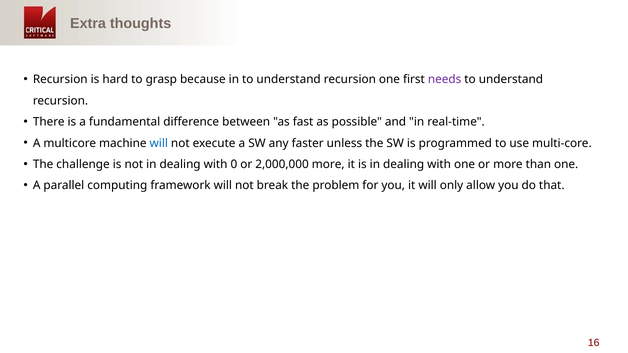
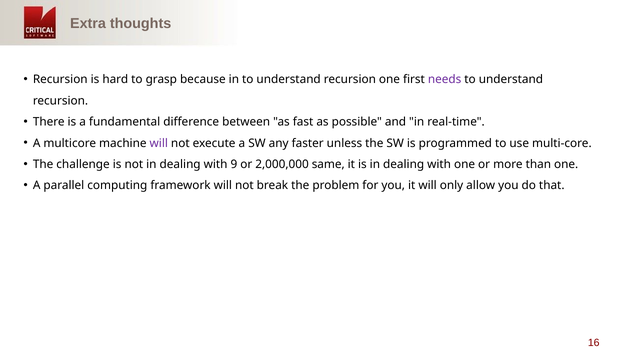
will at (159, 143) colour: blue -> purple
0: 0 -> 9
2,000,000 more: more -> same
